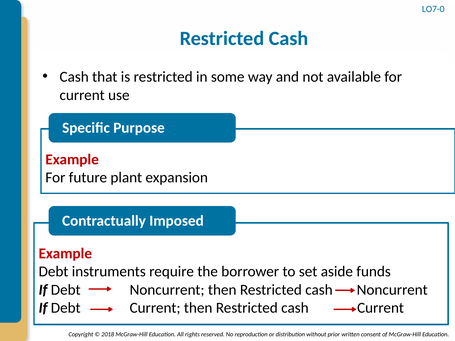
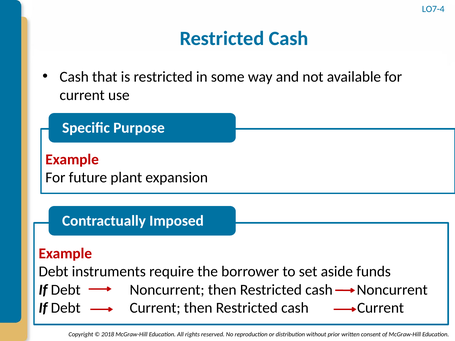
LO7-0: LO7-0 -> LO7-4
